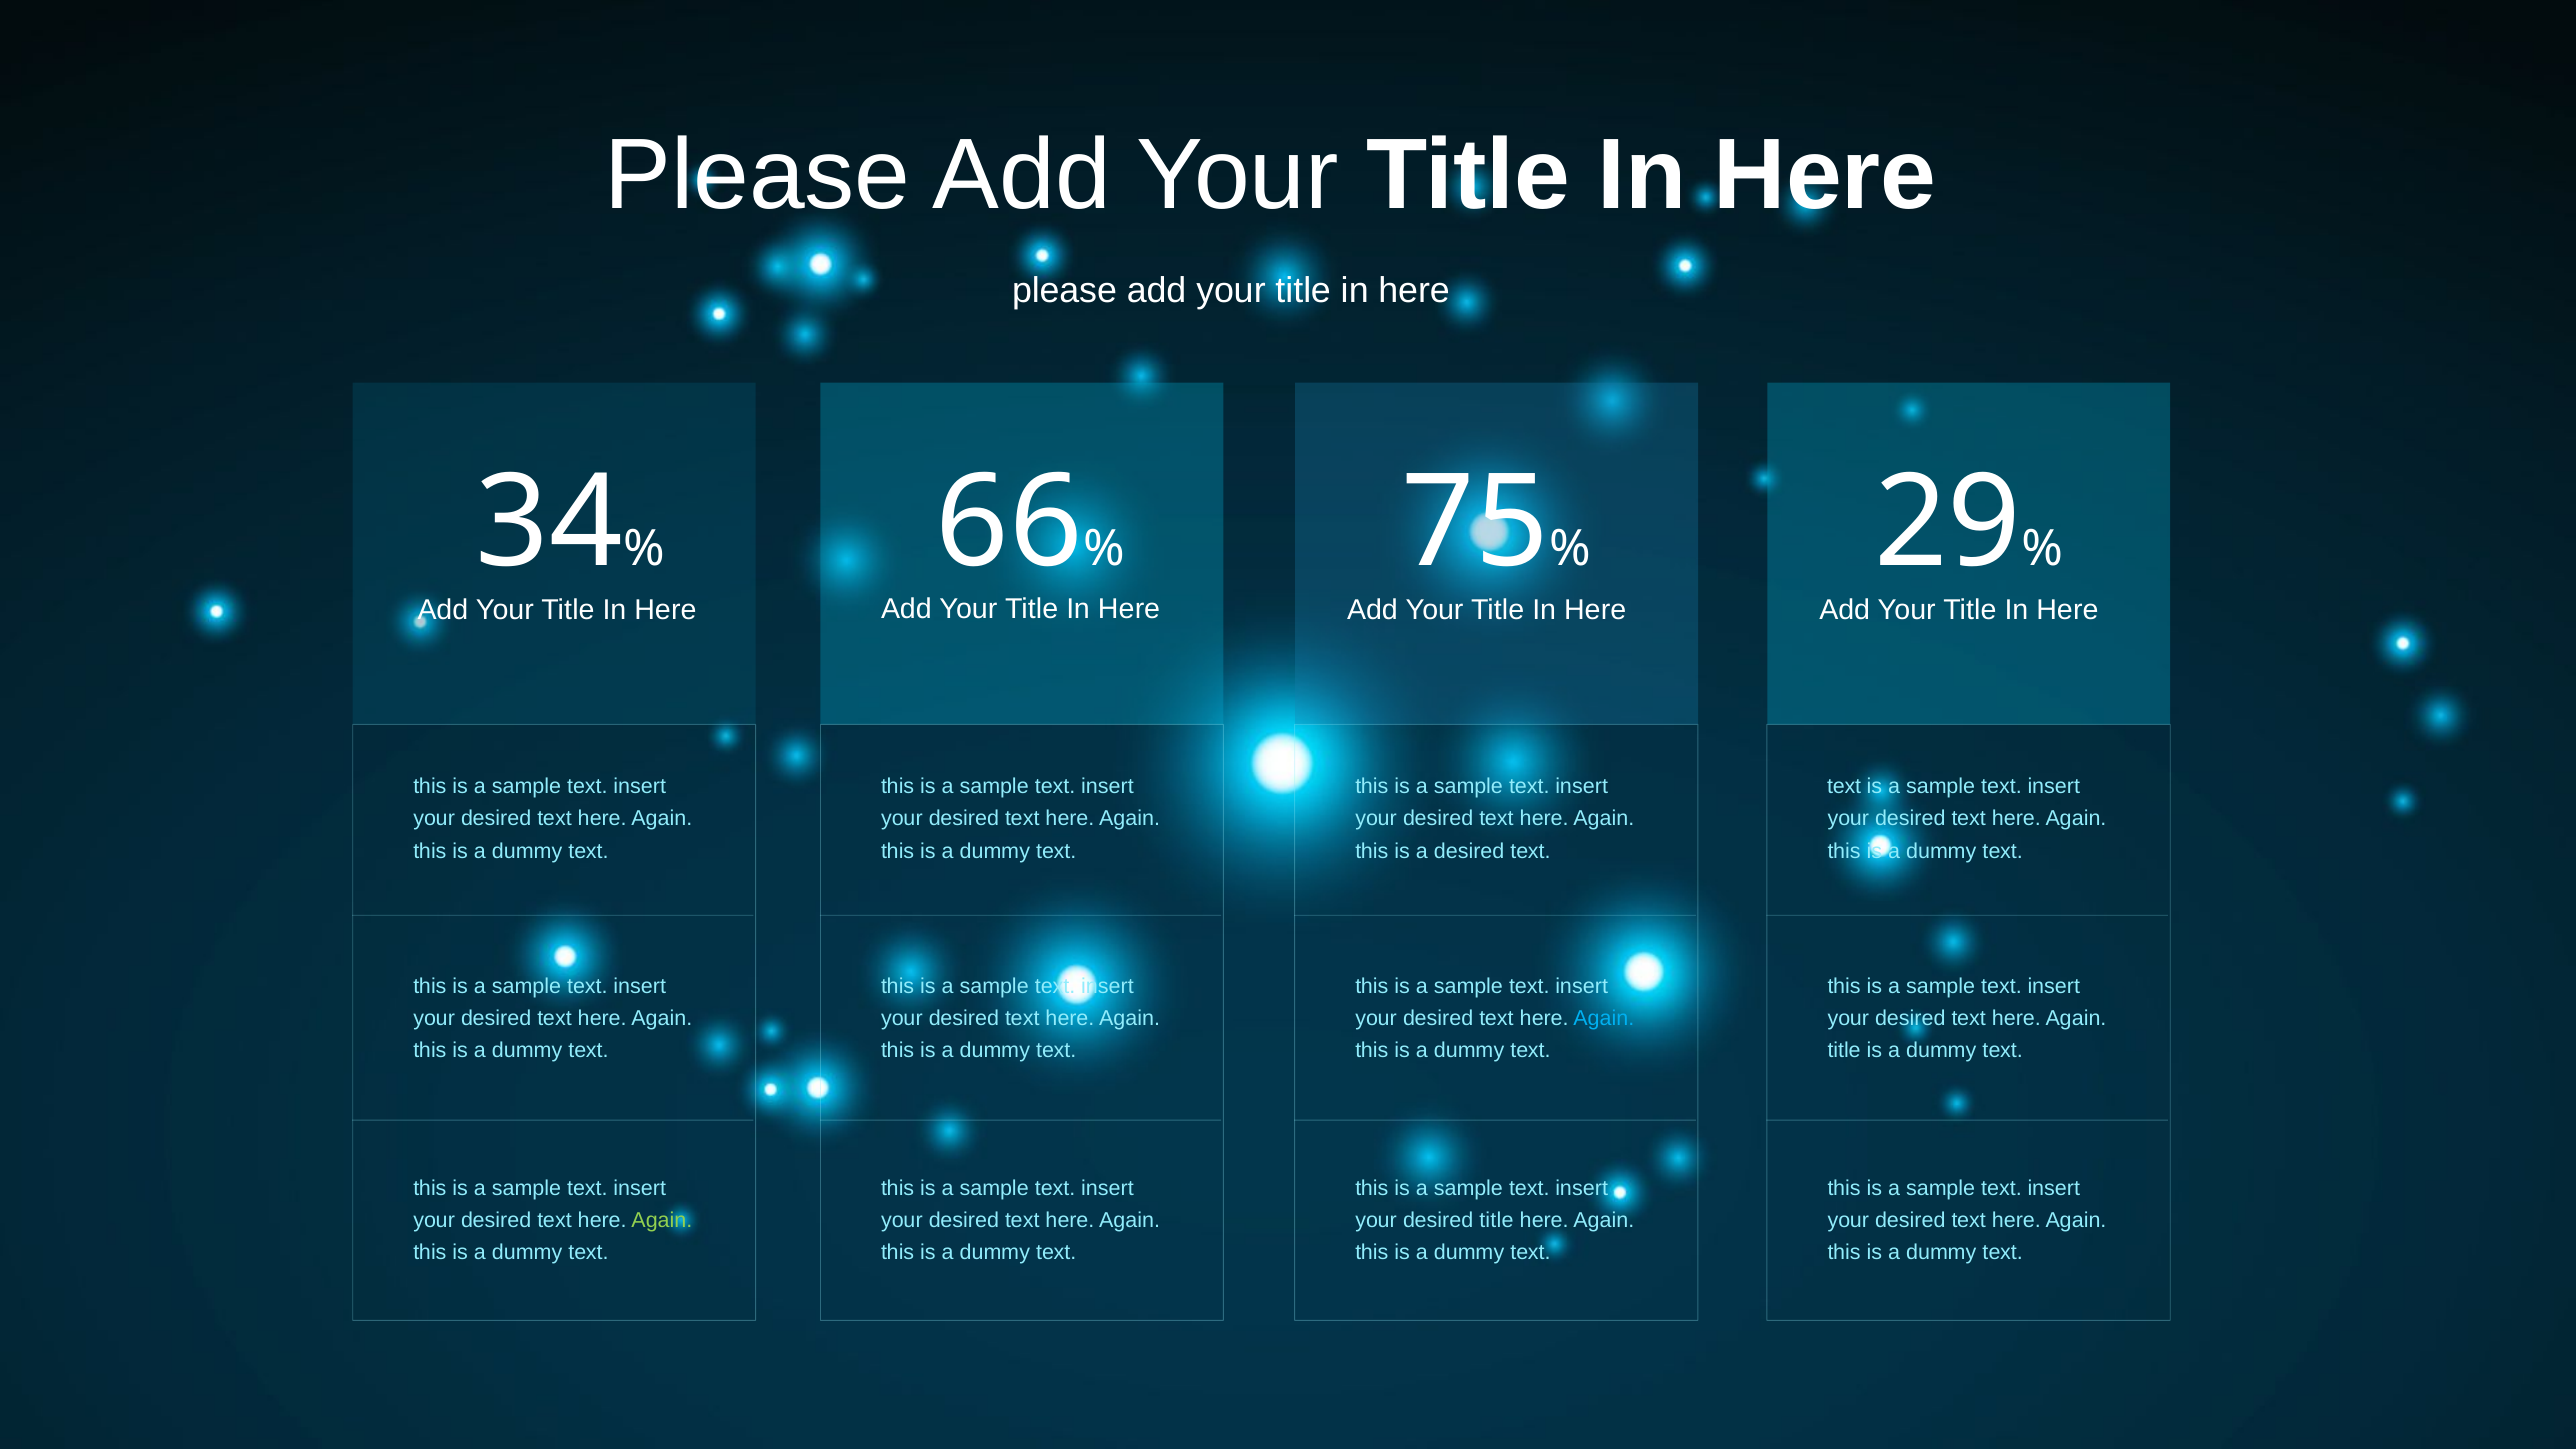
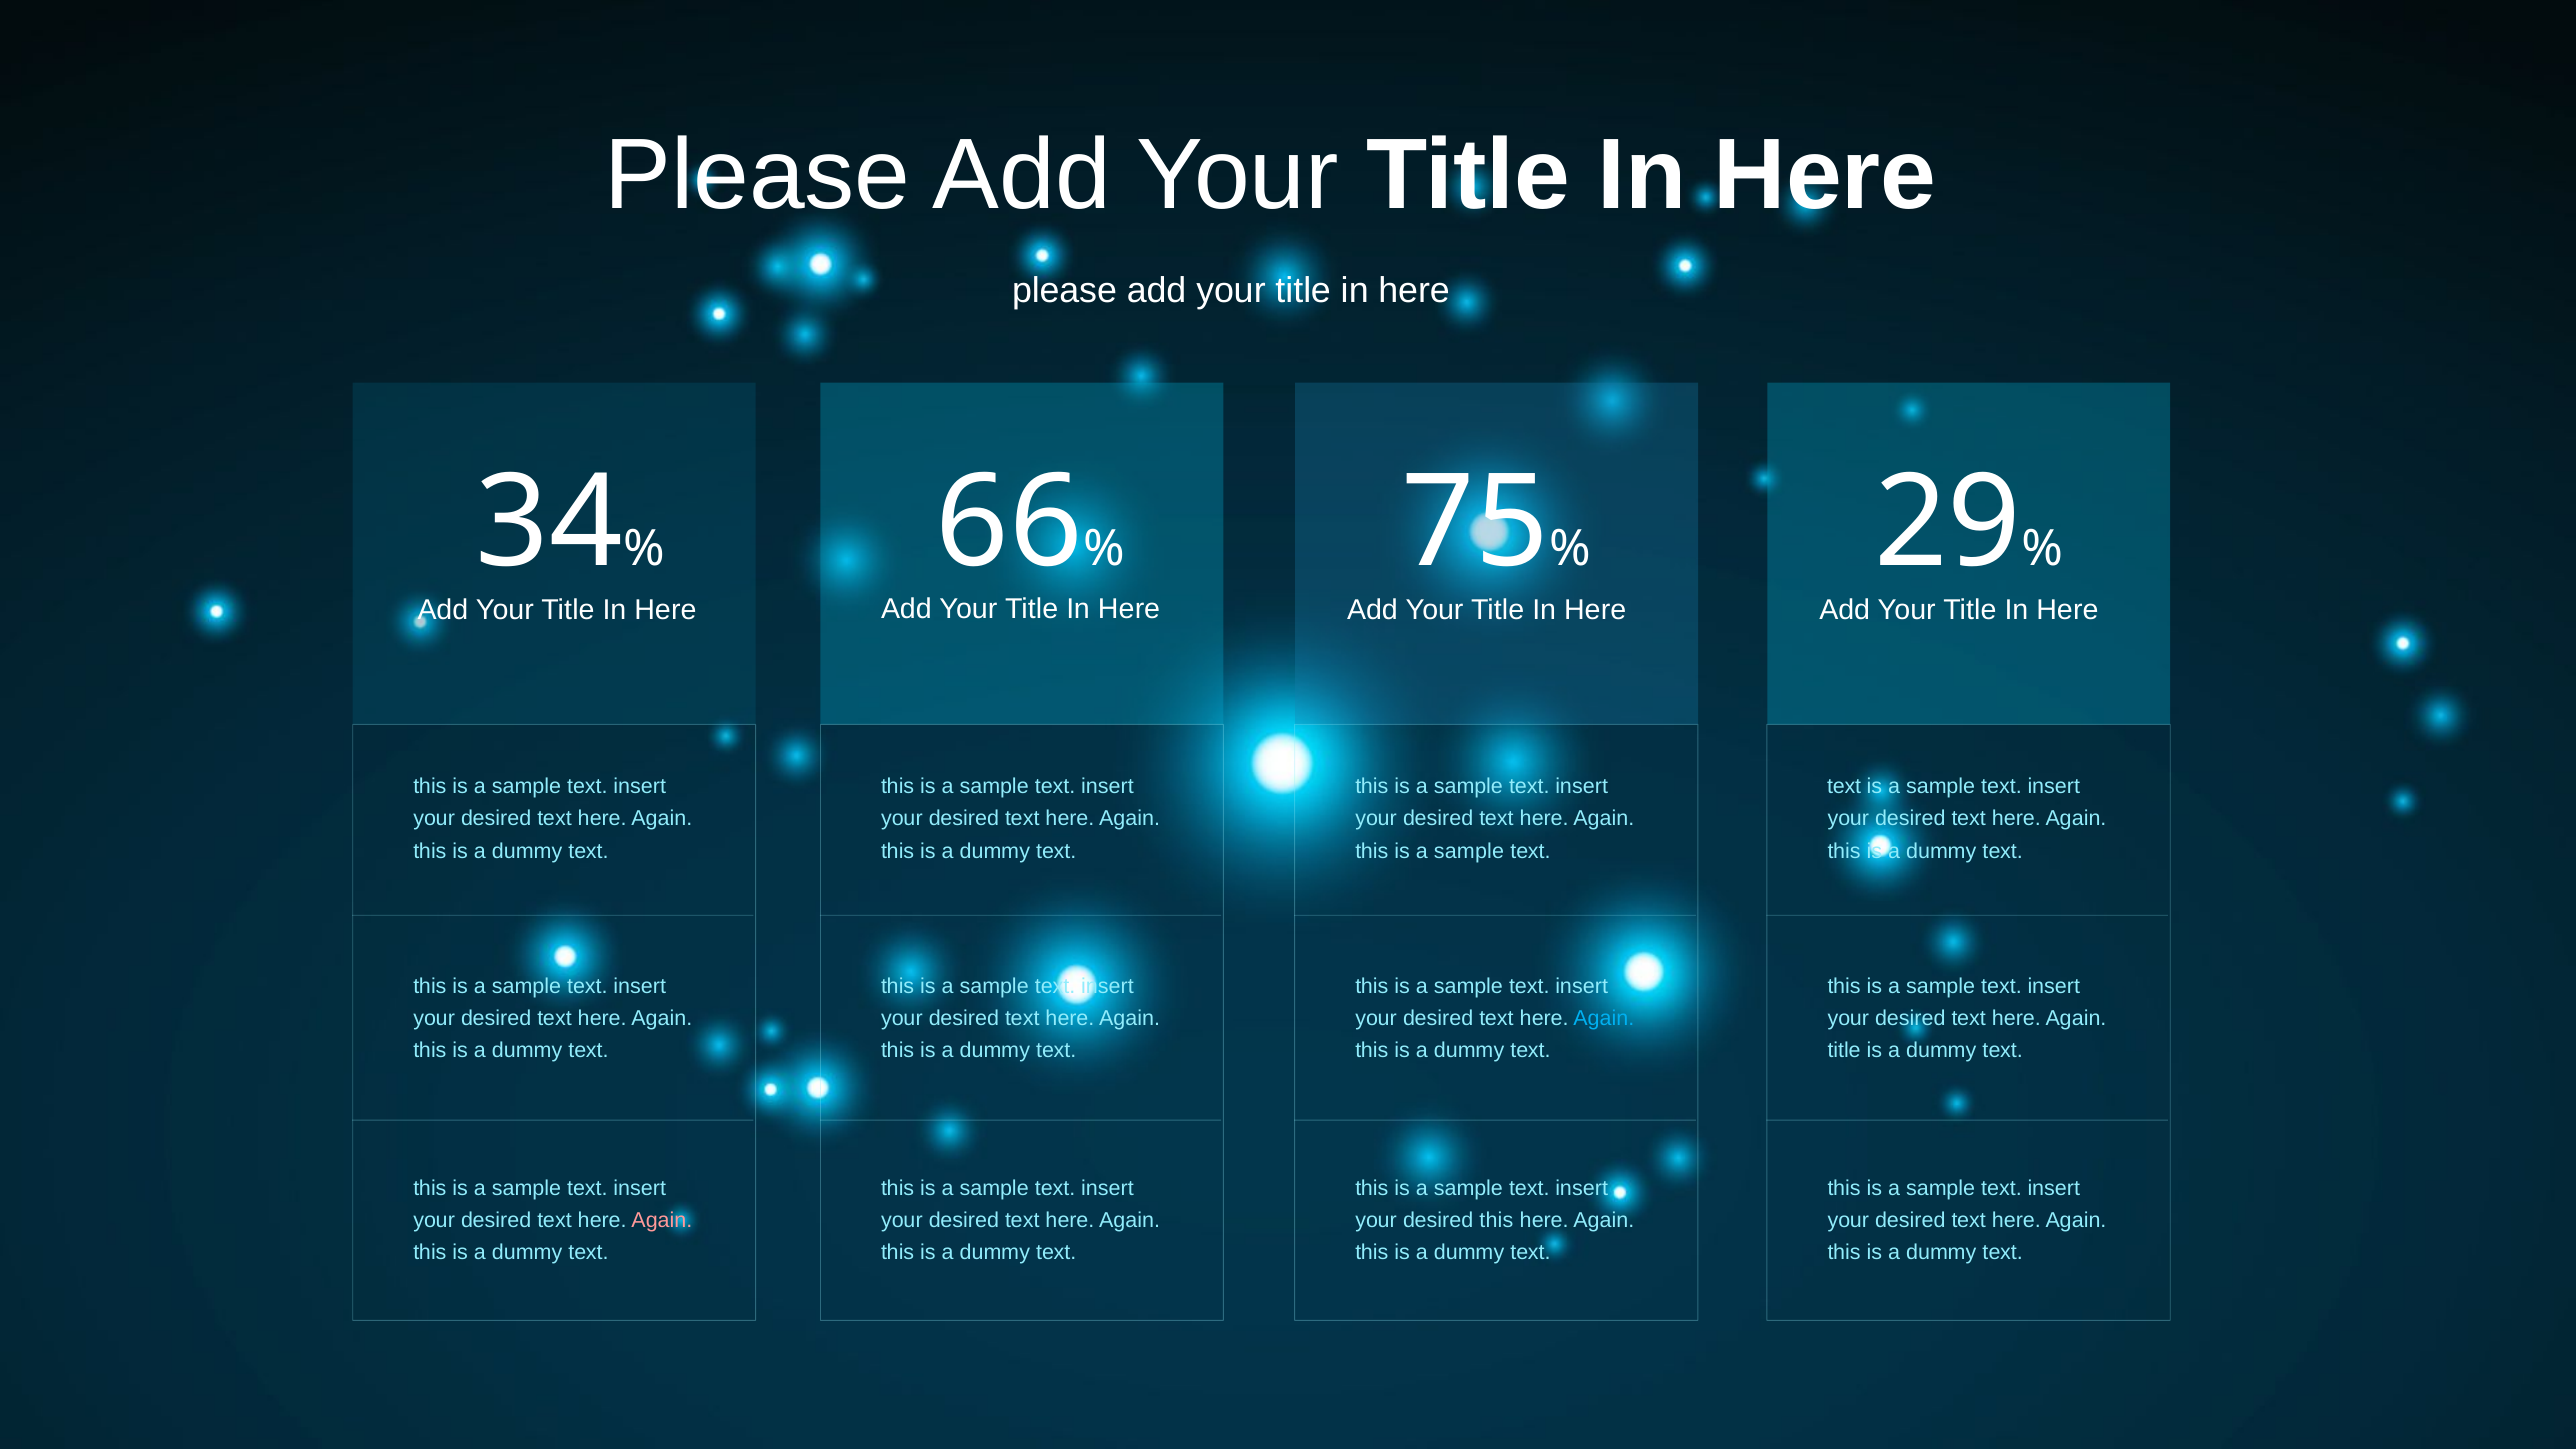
desired at (1469, 851): desired -> sample
Again at (662, 1220) colour: light green -> pink
desired title: title -> this
